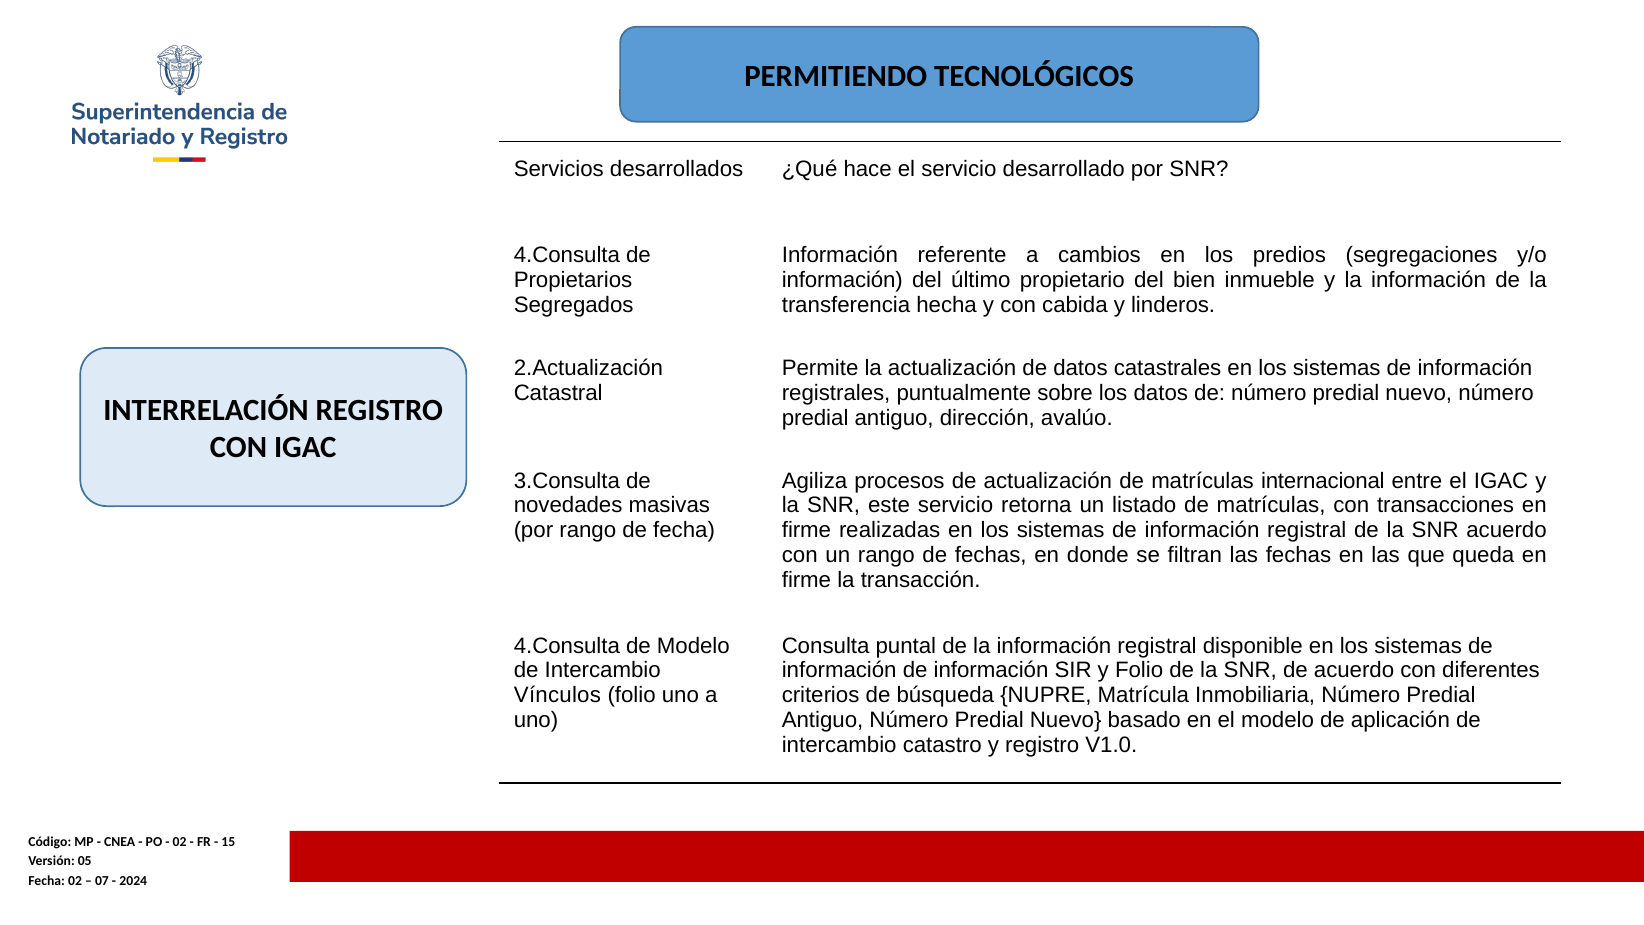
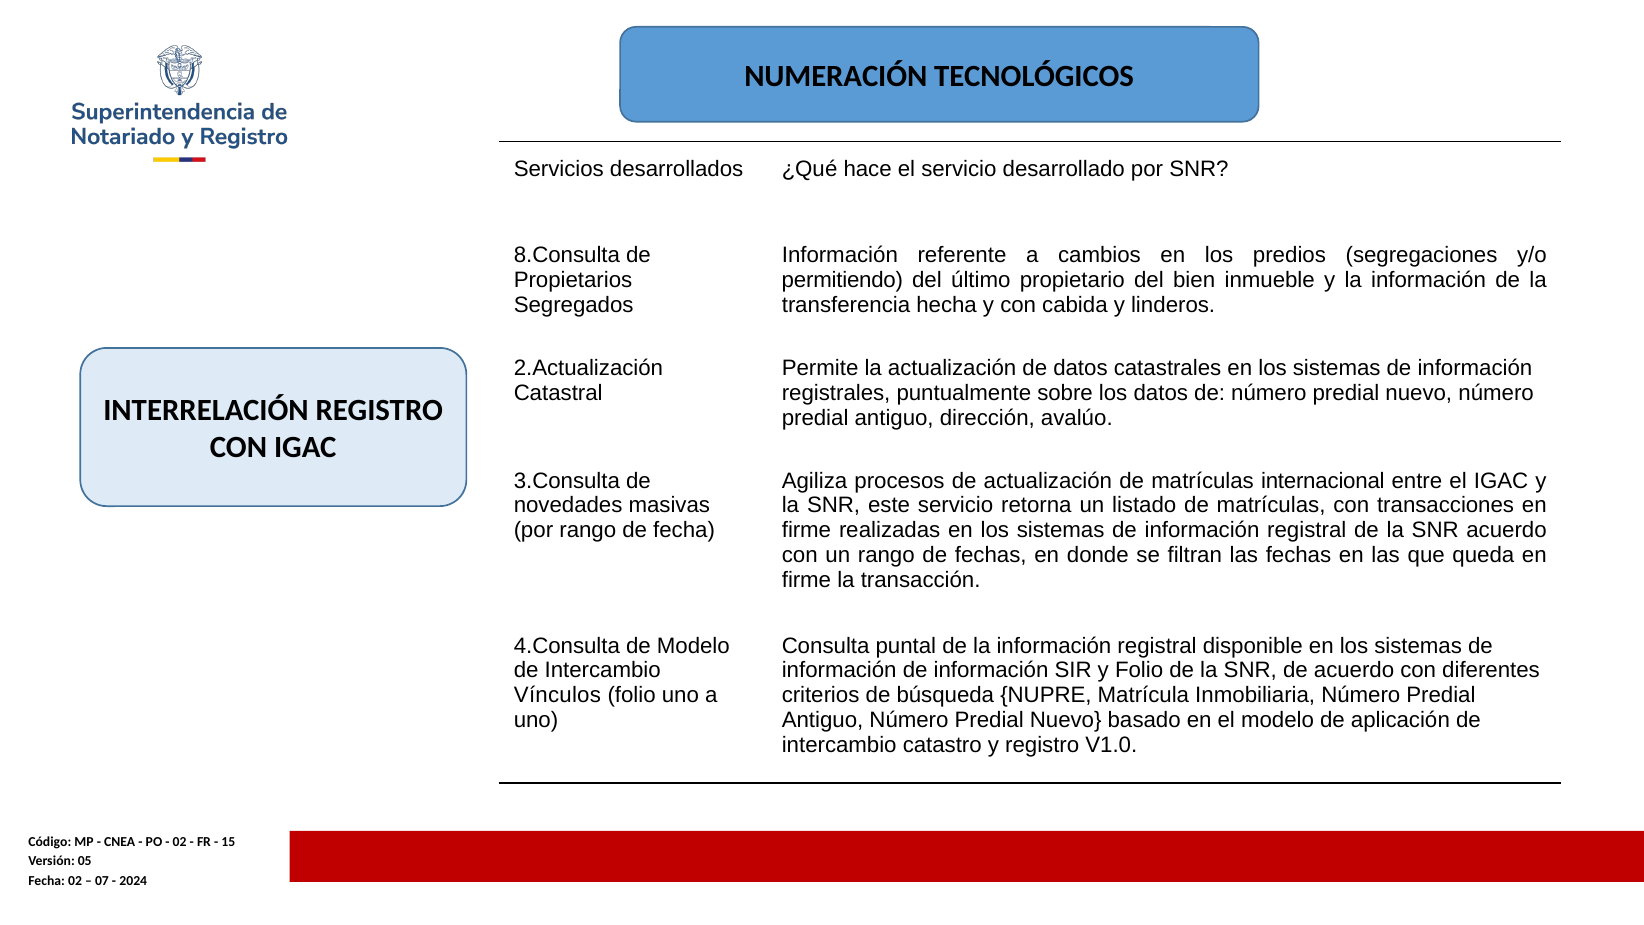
PERMITIENDO: PERMITIENDO -> NUMERACIÓN
4.Consulta at (567, 255): 4.Consulta -> 8.Consulta
información at (842, 280): información -> permitiendo
